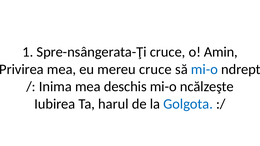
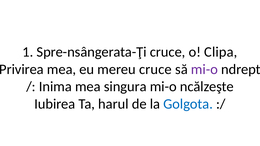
Amin: Amin -> Clipa
mi-o at (204, 69) colour: blue -> purple
deschis: deschis -> singura
